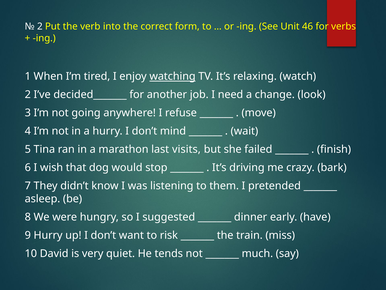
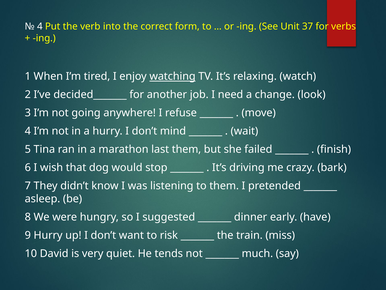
2 at (40, 26): 2 -> 4
46: 46 -> 37
last visits: visits -> them
